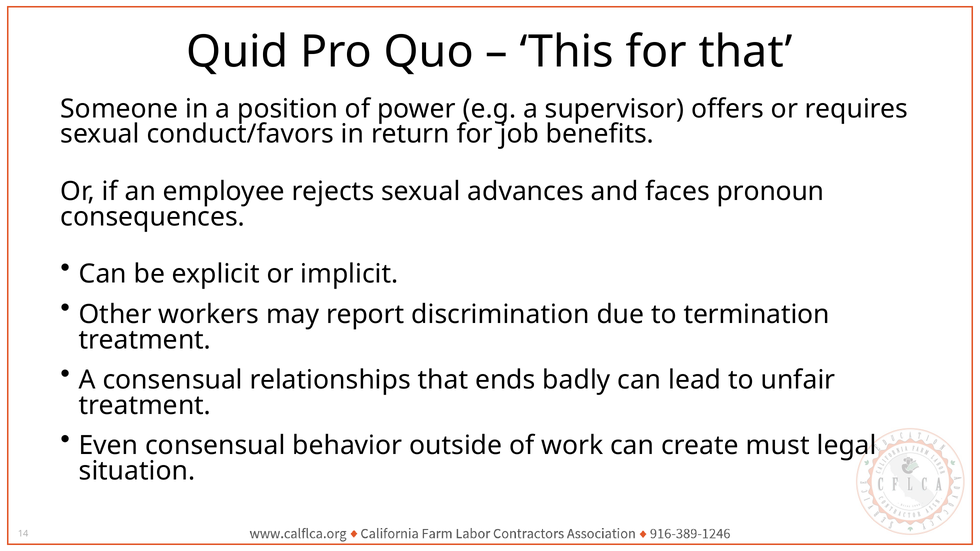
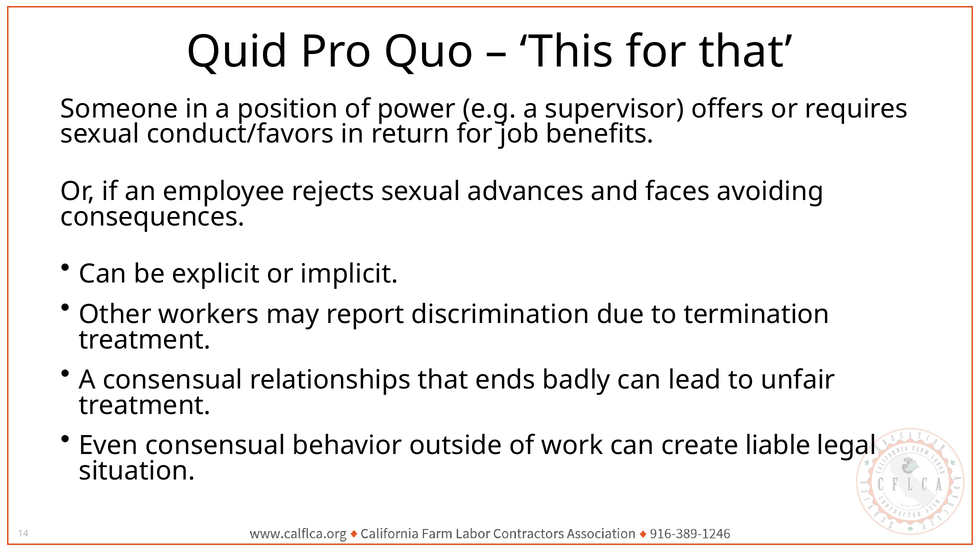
pronoun: pronoun -> avoiding
must: must -> liable
